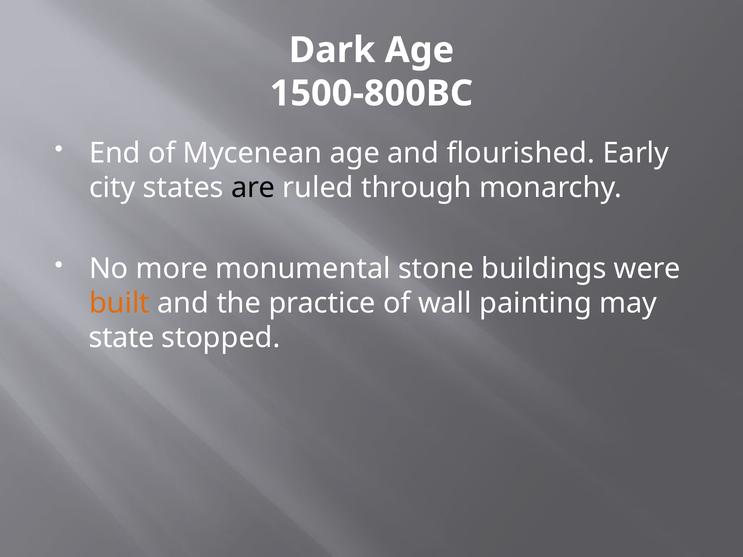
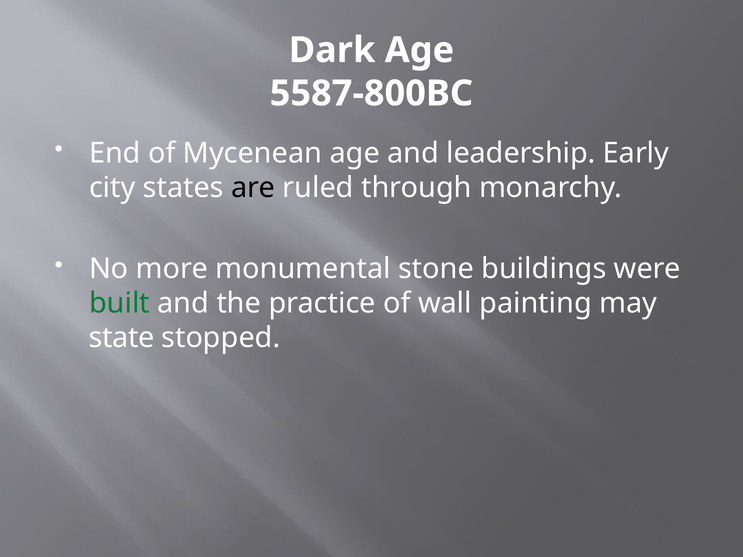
1500-800BC: 1500-800BC -> 5587-800BC
flourished: flourished -> leadership
built colour: orange -> green
